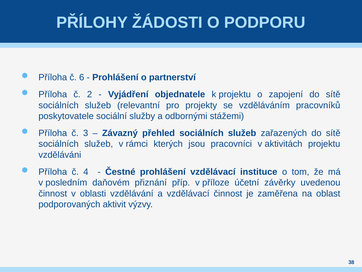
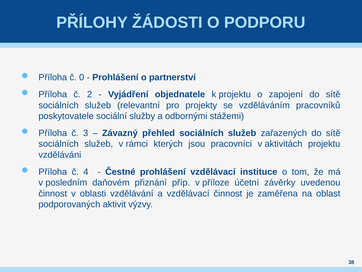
6: 6 -> 0
